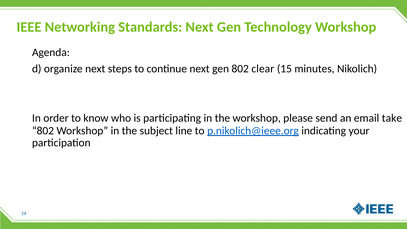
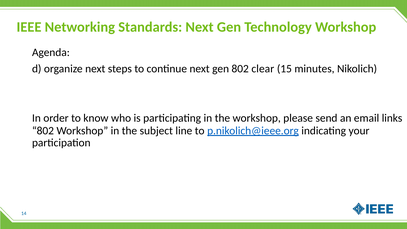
take: take -> links
